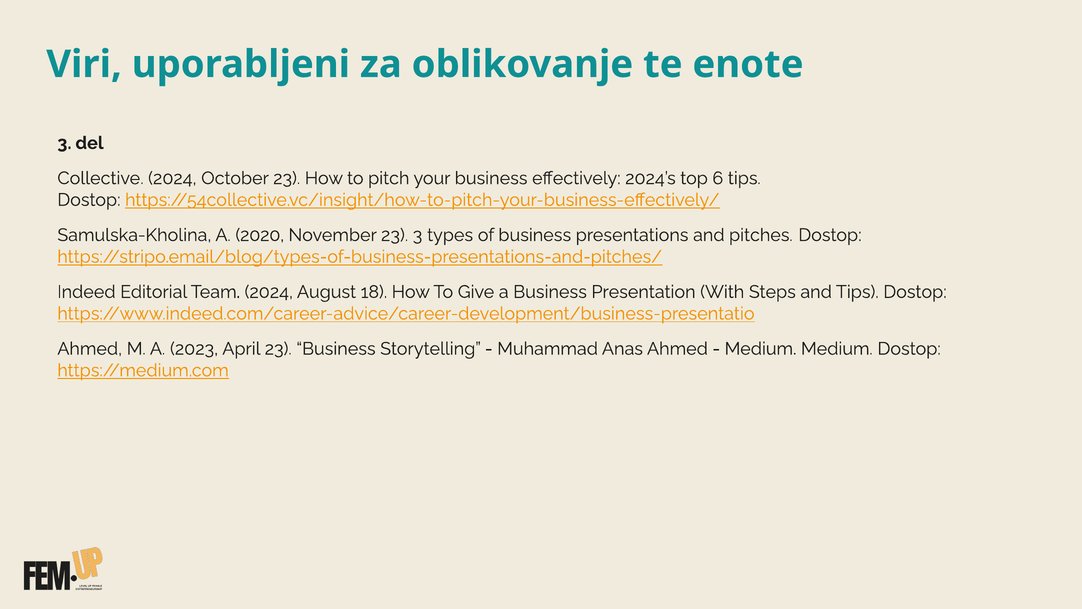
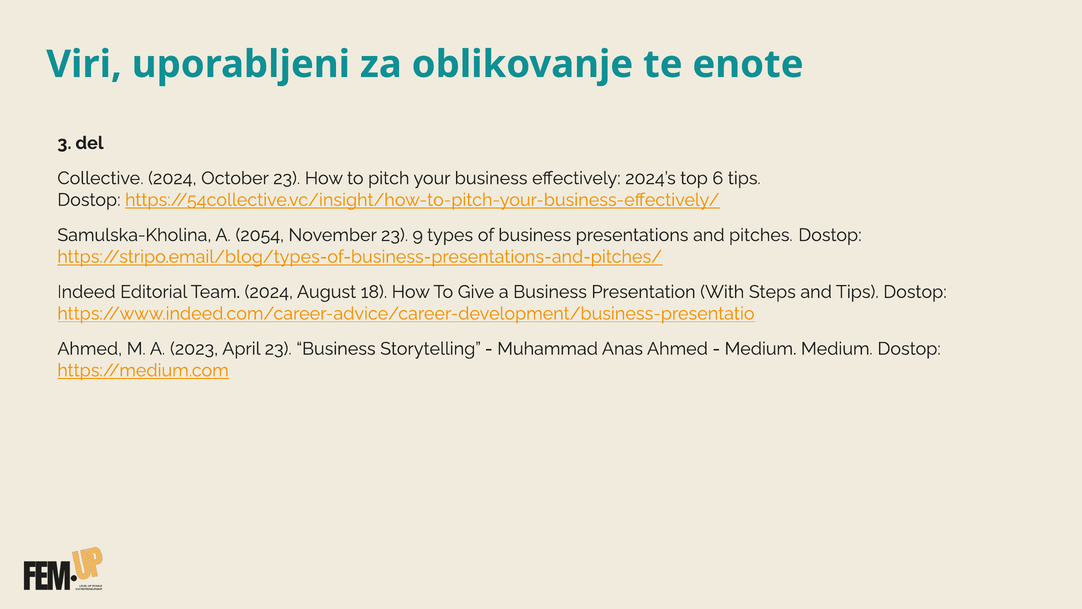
2020: 2020 -> 2054
23 3: 3 -> 9
